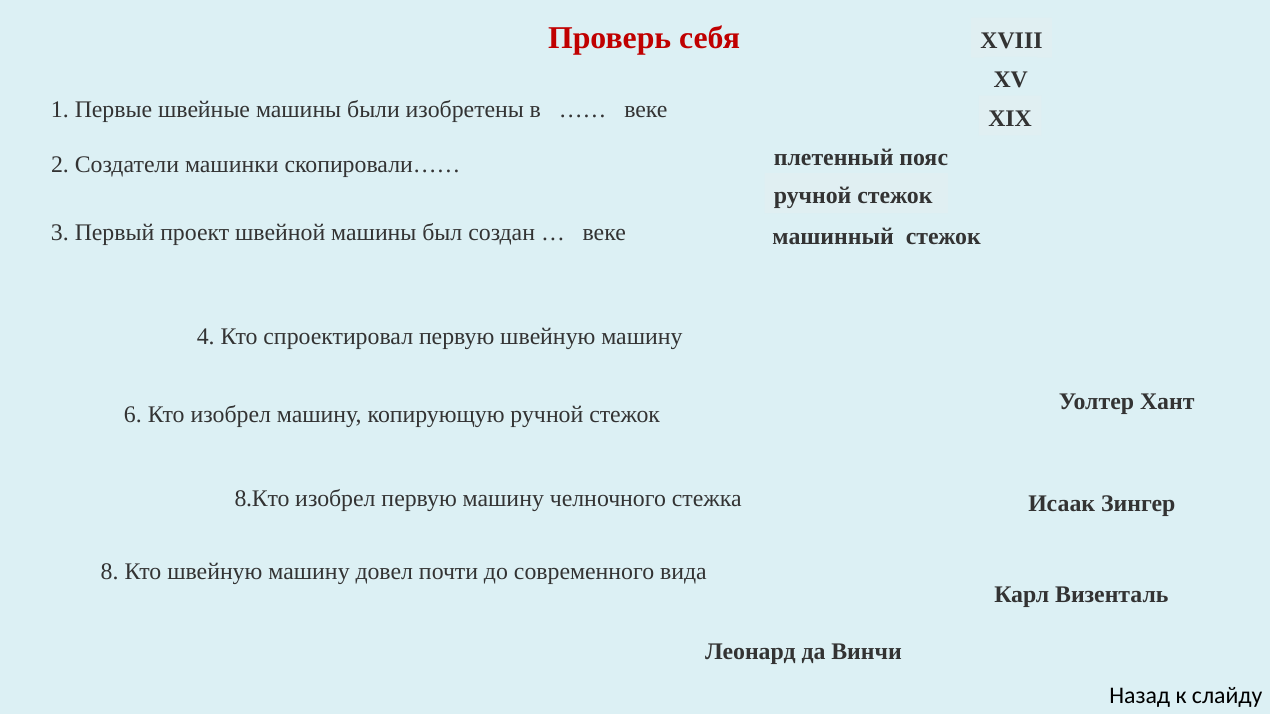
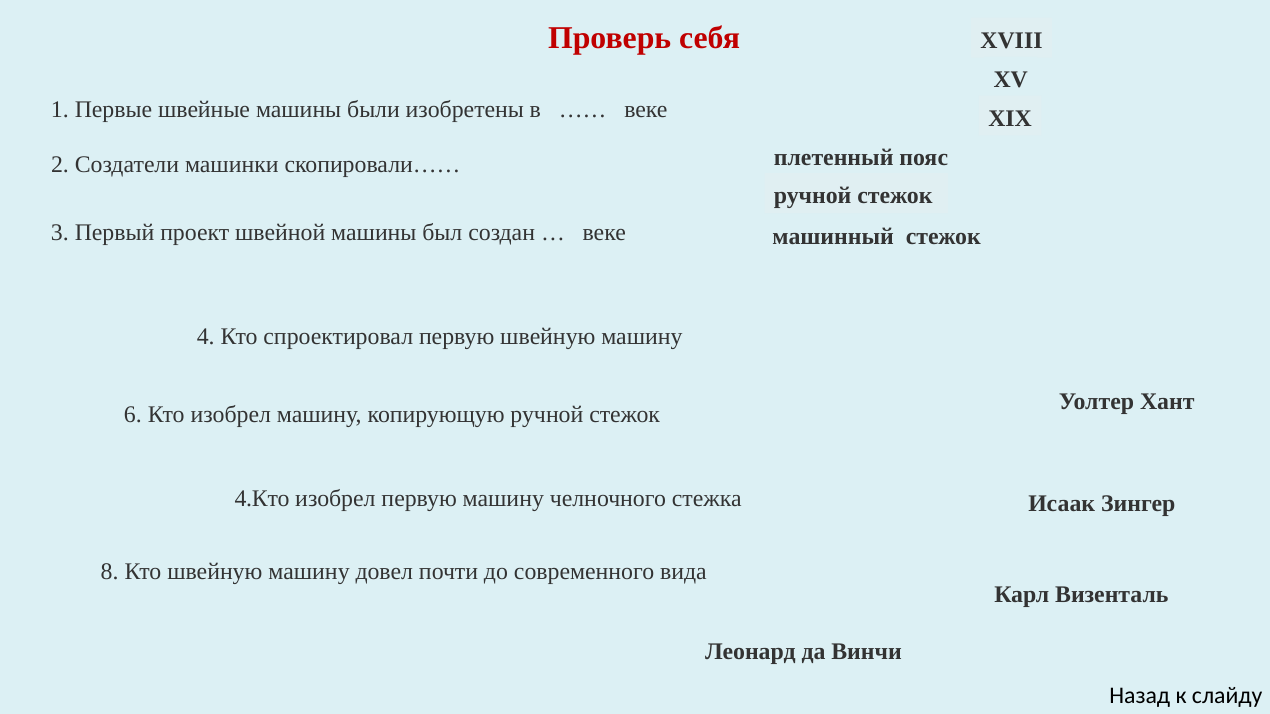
8.Кто: 8.Кто -> 4.Кто
